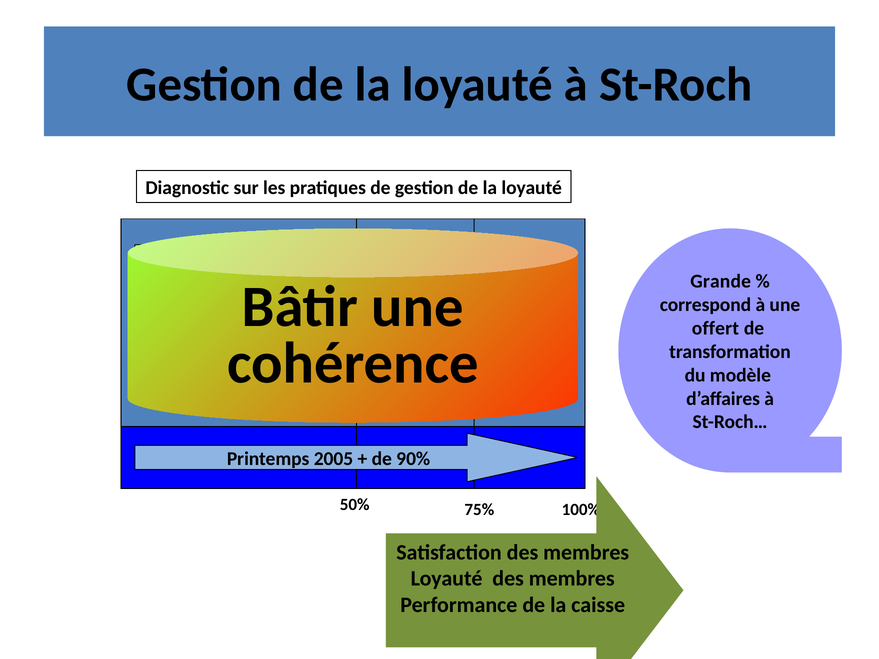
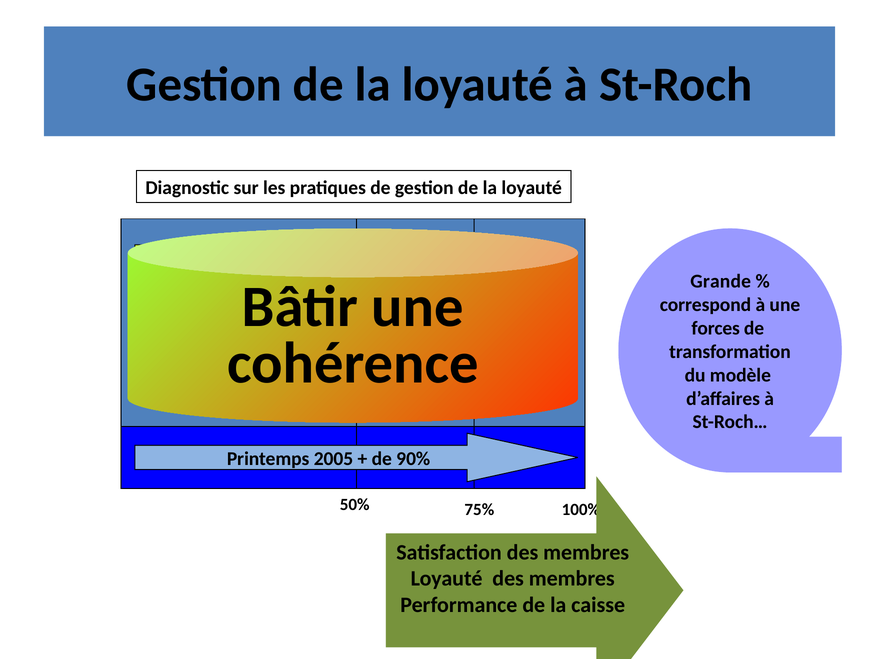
offert: offert -> forces
